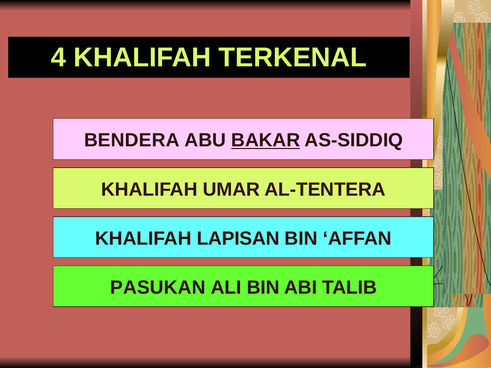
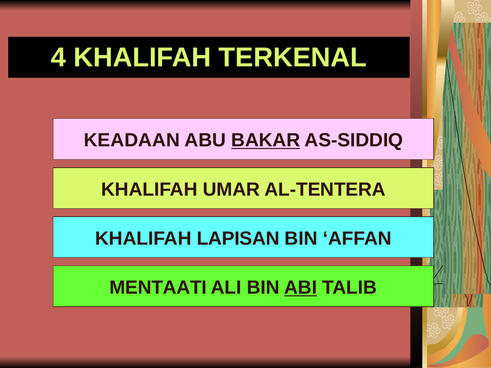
BENDERA: BENDERA -> KEADAAN
PASUKAN: PASUKAN -> MENTAATI
ABI underline: none -> present
